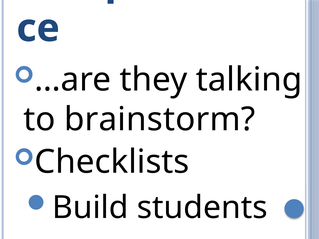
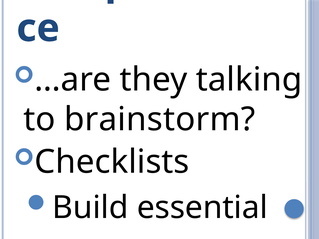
students: students -> essential
